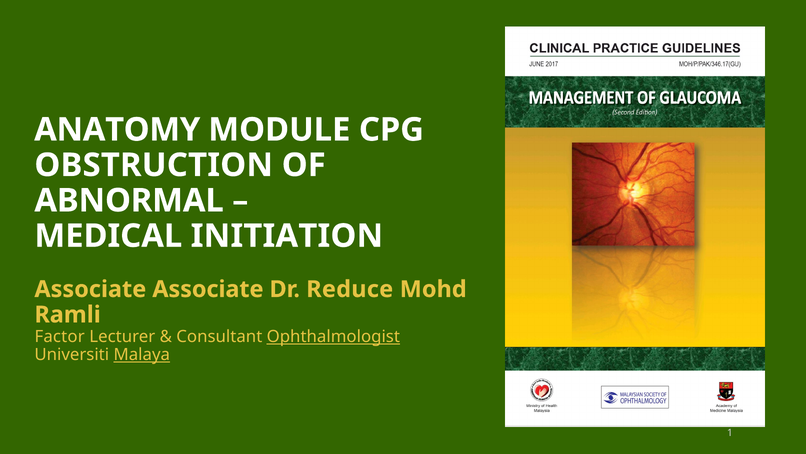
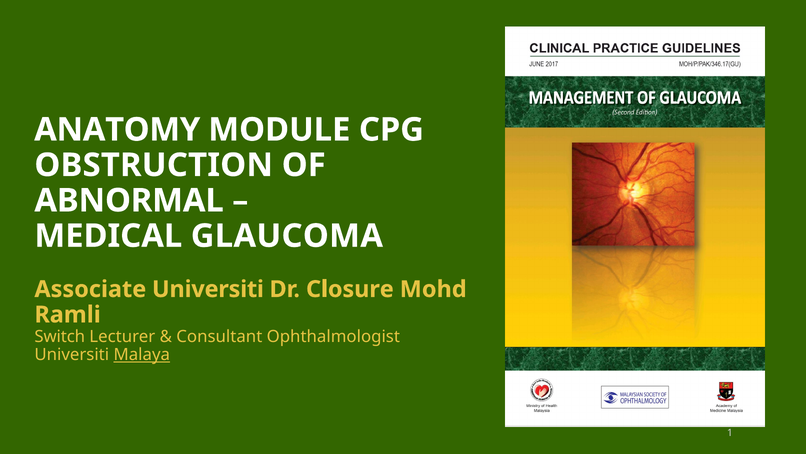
INITIATION: INITIATION -> GLAUCOMA
Associate Associate: Associate -> Universiti
Reduce: Reduce -> Closure
Factor: Factor -> Switch
Ophthalmologist underline: present -> none
